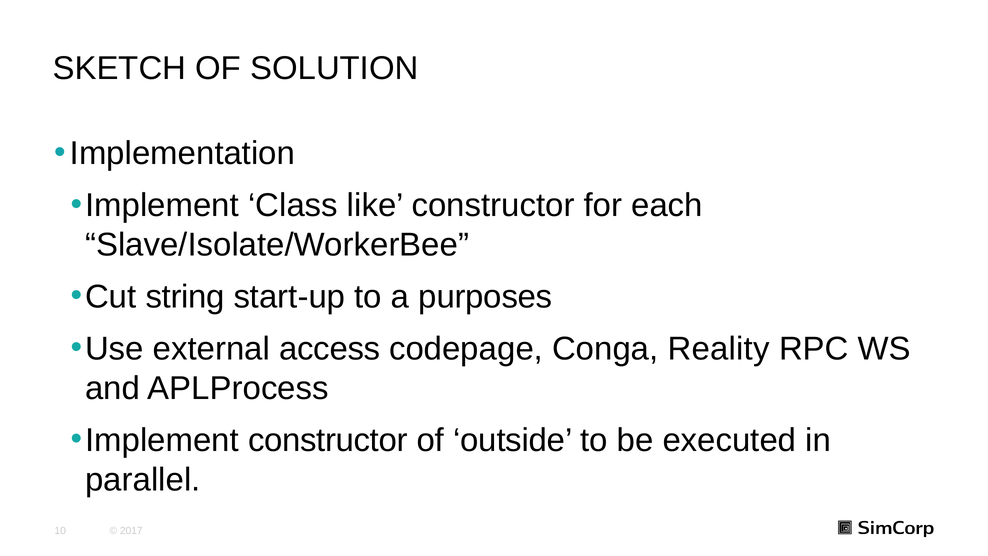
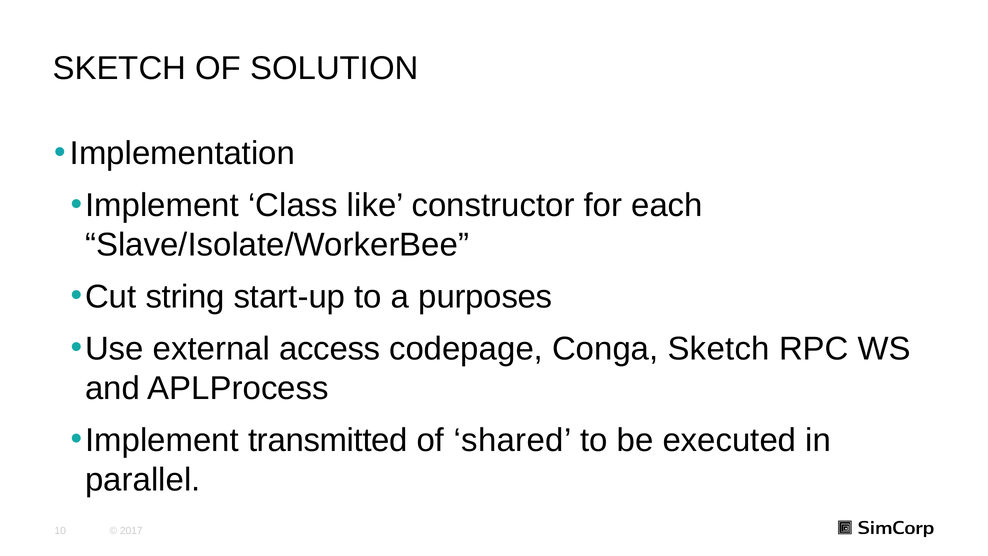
Conga Reality: Reality -> Sketch
Implement constructor: constructor -> transmitted
outside: outside -> shared
